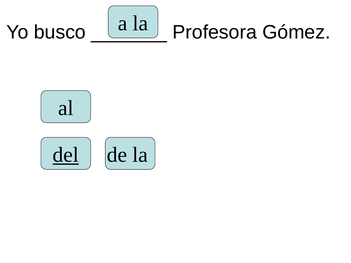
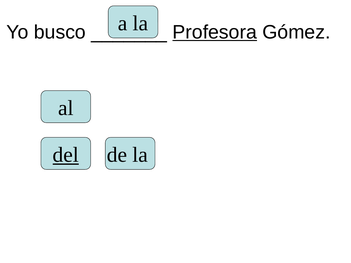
Profesora underline: none -> present
